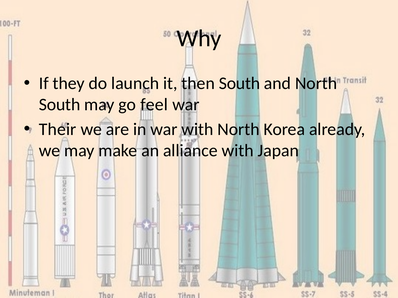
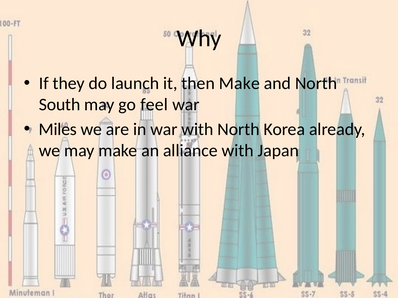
then South: South -> Make
Their: Their -> Miles
